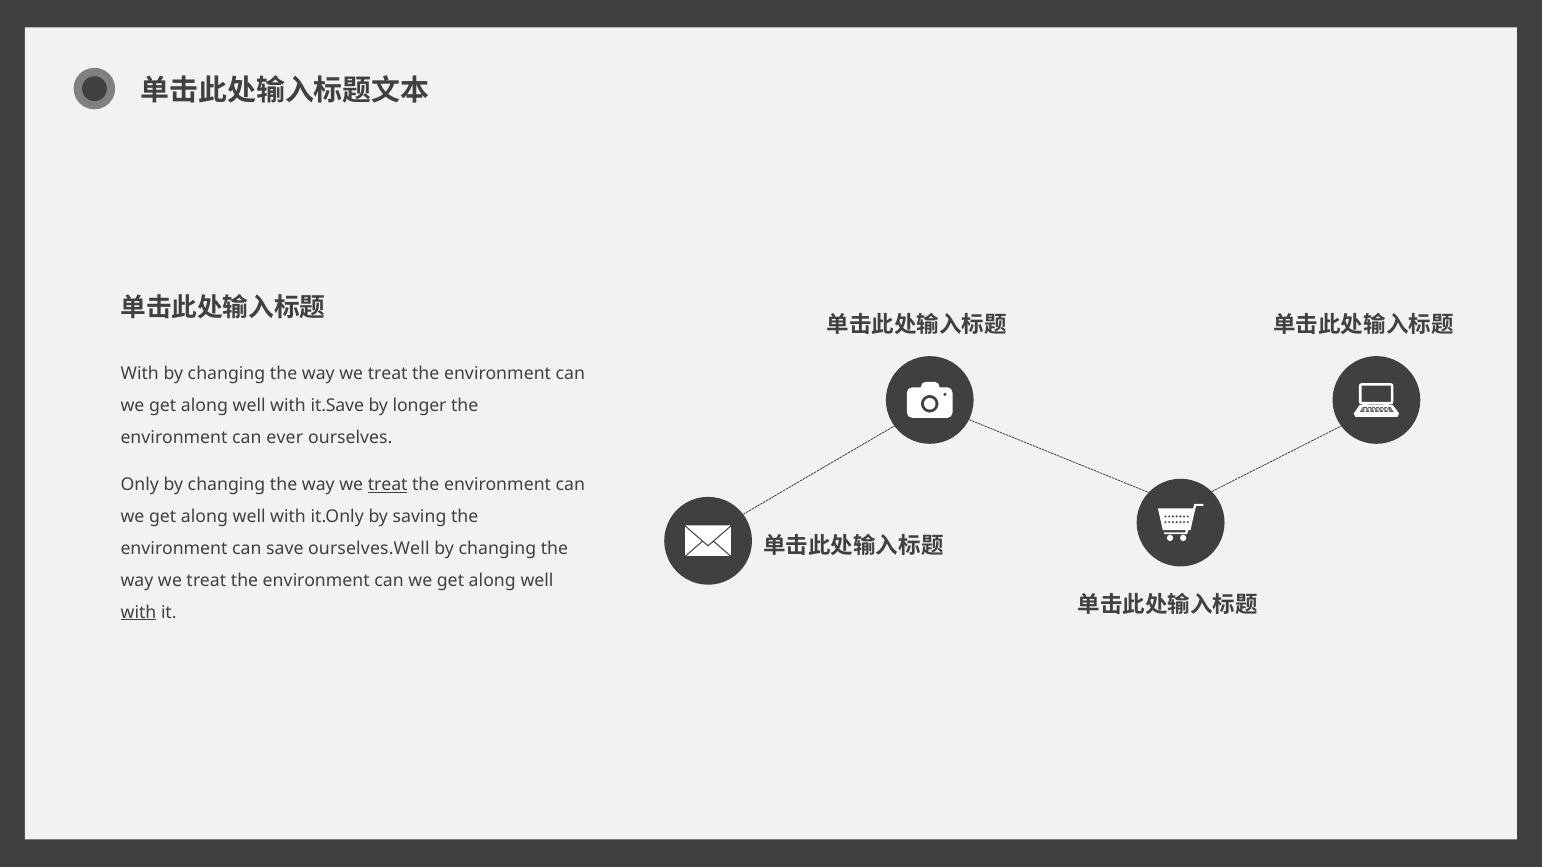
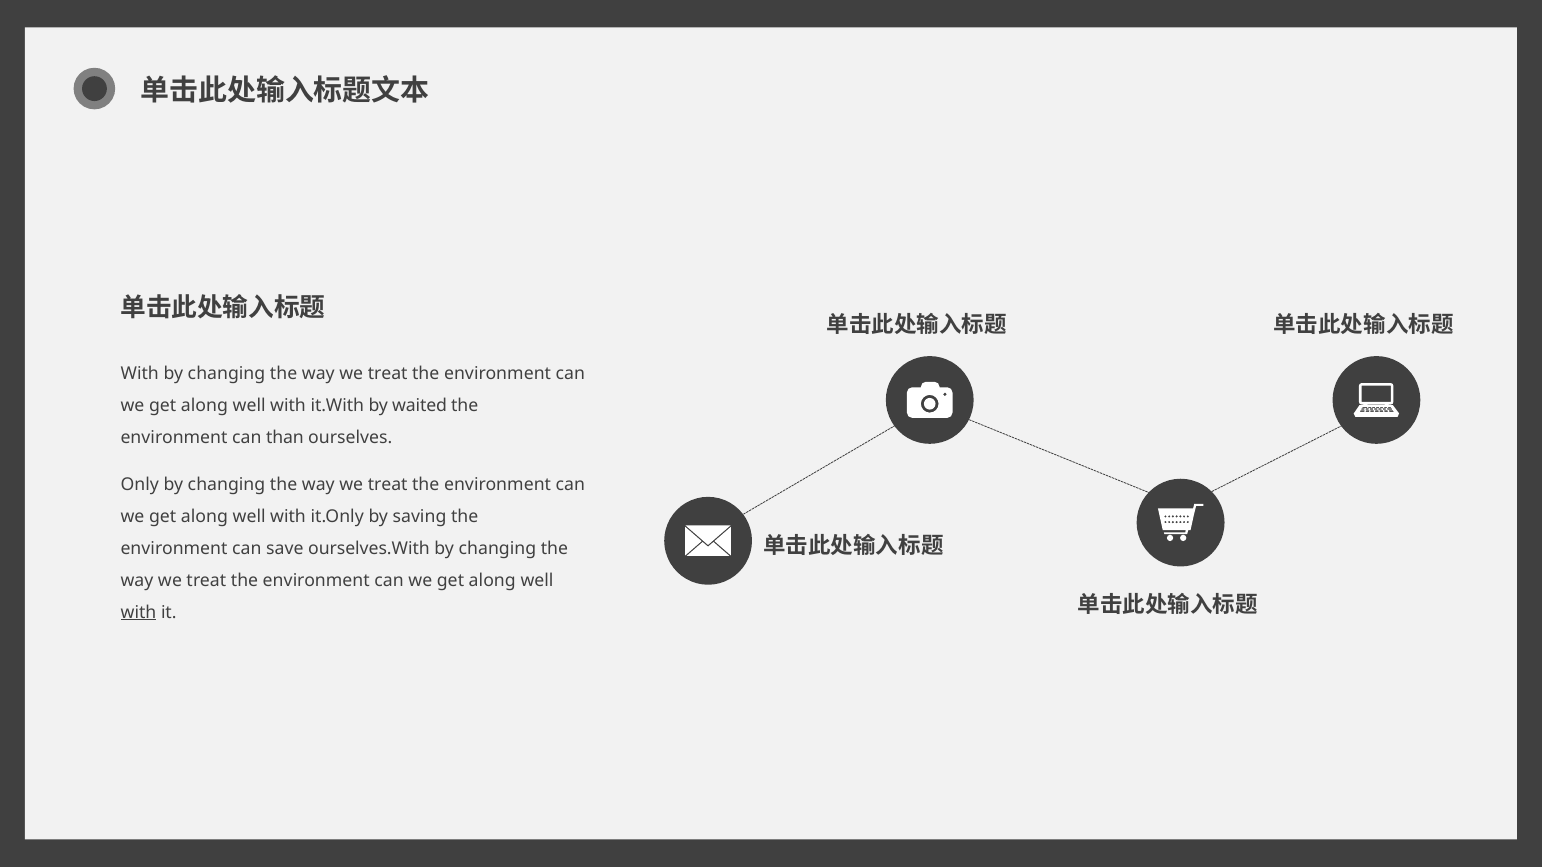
it.Save: it.Save -> it.With
longer: longer -> waited
ever: ever -> than
treat at (388, 485) underline: present -> none
ourselves.Well: ourselves.Well -> ourselves.With
